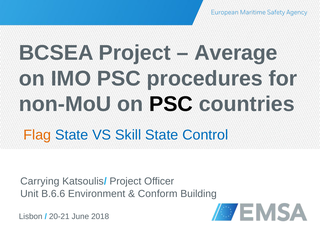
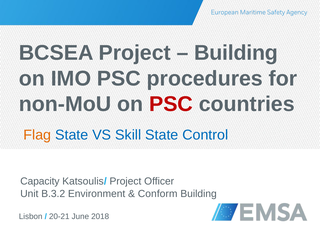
Average at (236, 53): Average -> Building
PSC at (171, 104) colour: black -> red
Carrying: Carrying -> Capacity
B.6.6: B.6.6 -> B.3.2
